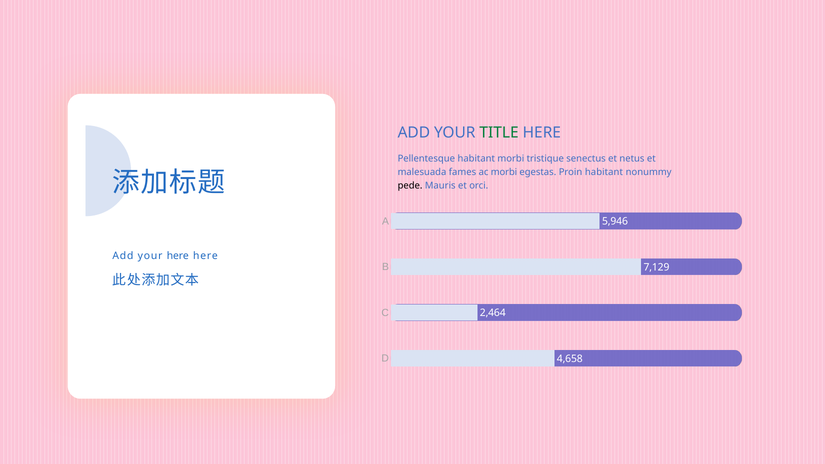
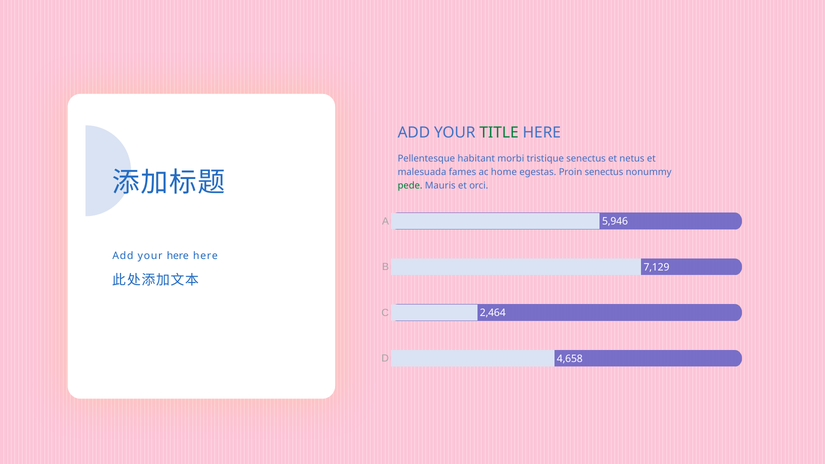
ac morbi: morbi -> home
Proin habitant: habitant -> senectus
pede colour: black -> green
